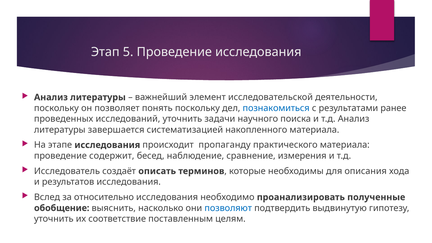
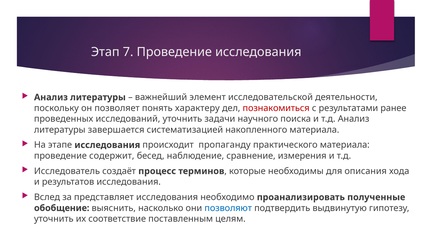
5: 5 -> 7
понять поскольку: поскольку -> характеру
познакомиться colour: blue -> red
описать: описать -> процесс
относительно: относительно -> представляет
